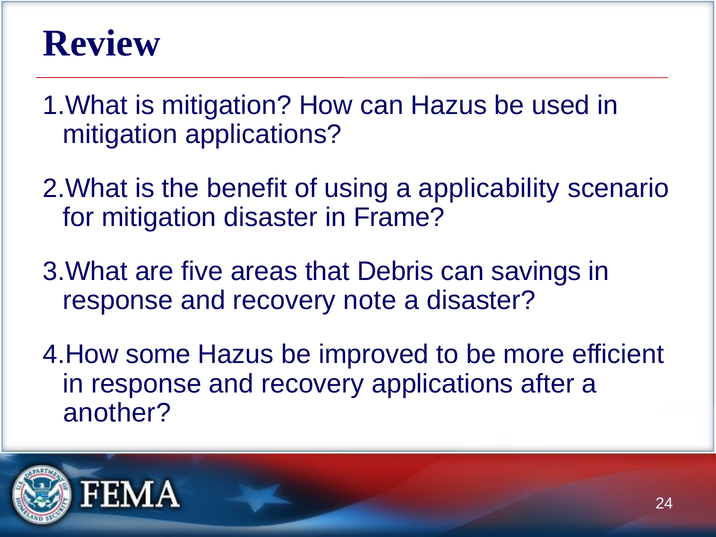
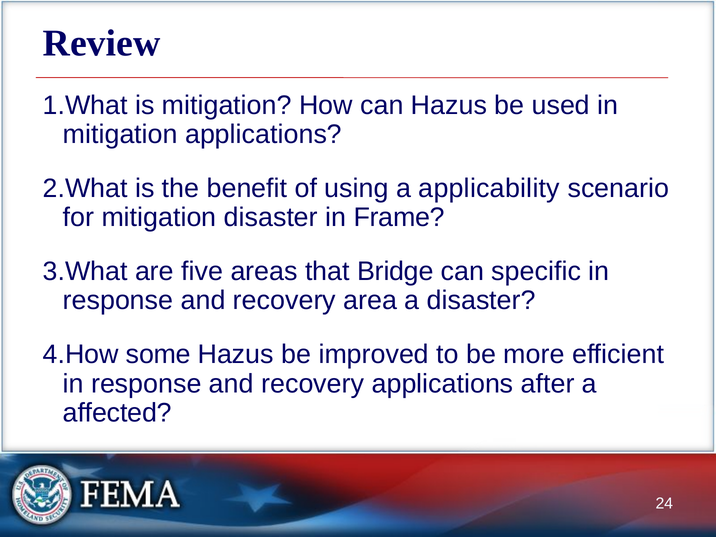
Debris: Debris -> Bridge
savings: savings -> specific
note: note -> area
another: another -> affected
